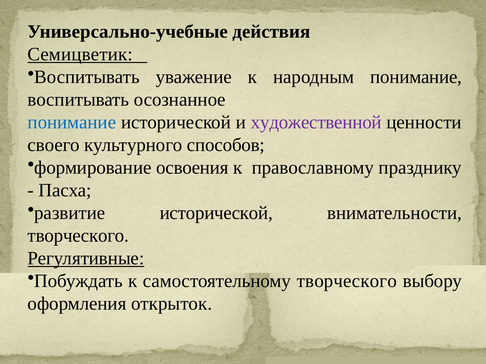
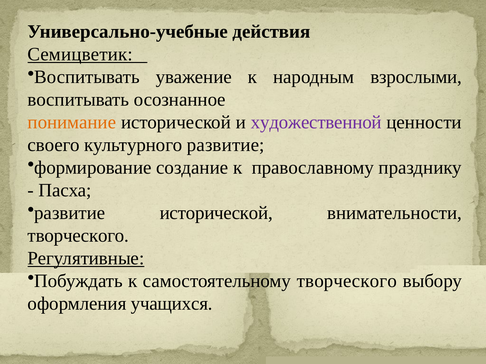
народным понимание: понимание -> взрослыми
понимание at (72, 122) colour: blue -> orange
культурного способов: способов -> развитие
освоения: освоения -> создание
открыток: открыток -> учащихся
